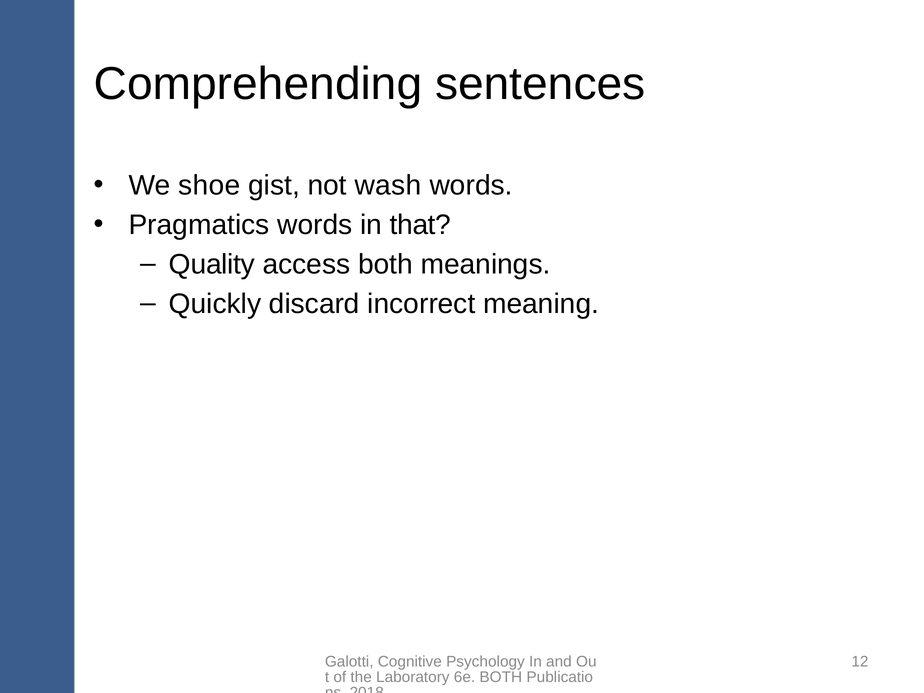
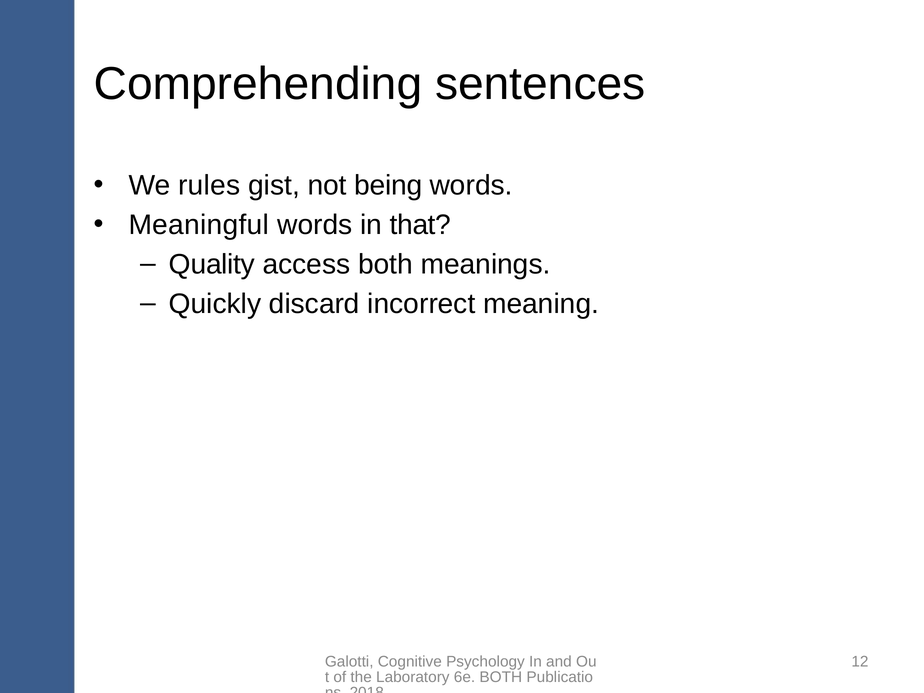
shoe: shoe -> rules
wash: wash -> being
Pragmatics: Pragmatics -> Meaningful
